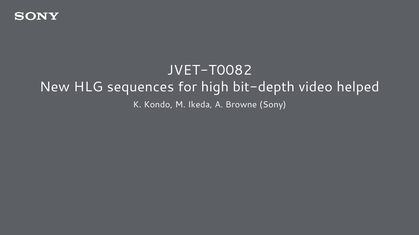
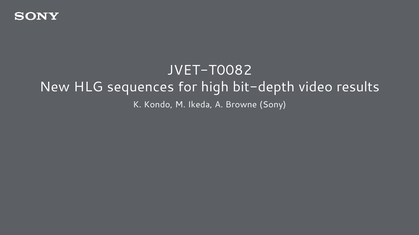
helped: helped -> results
